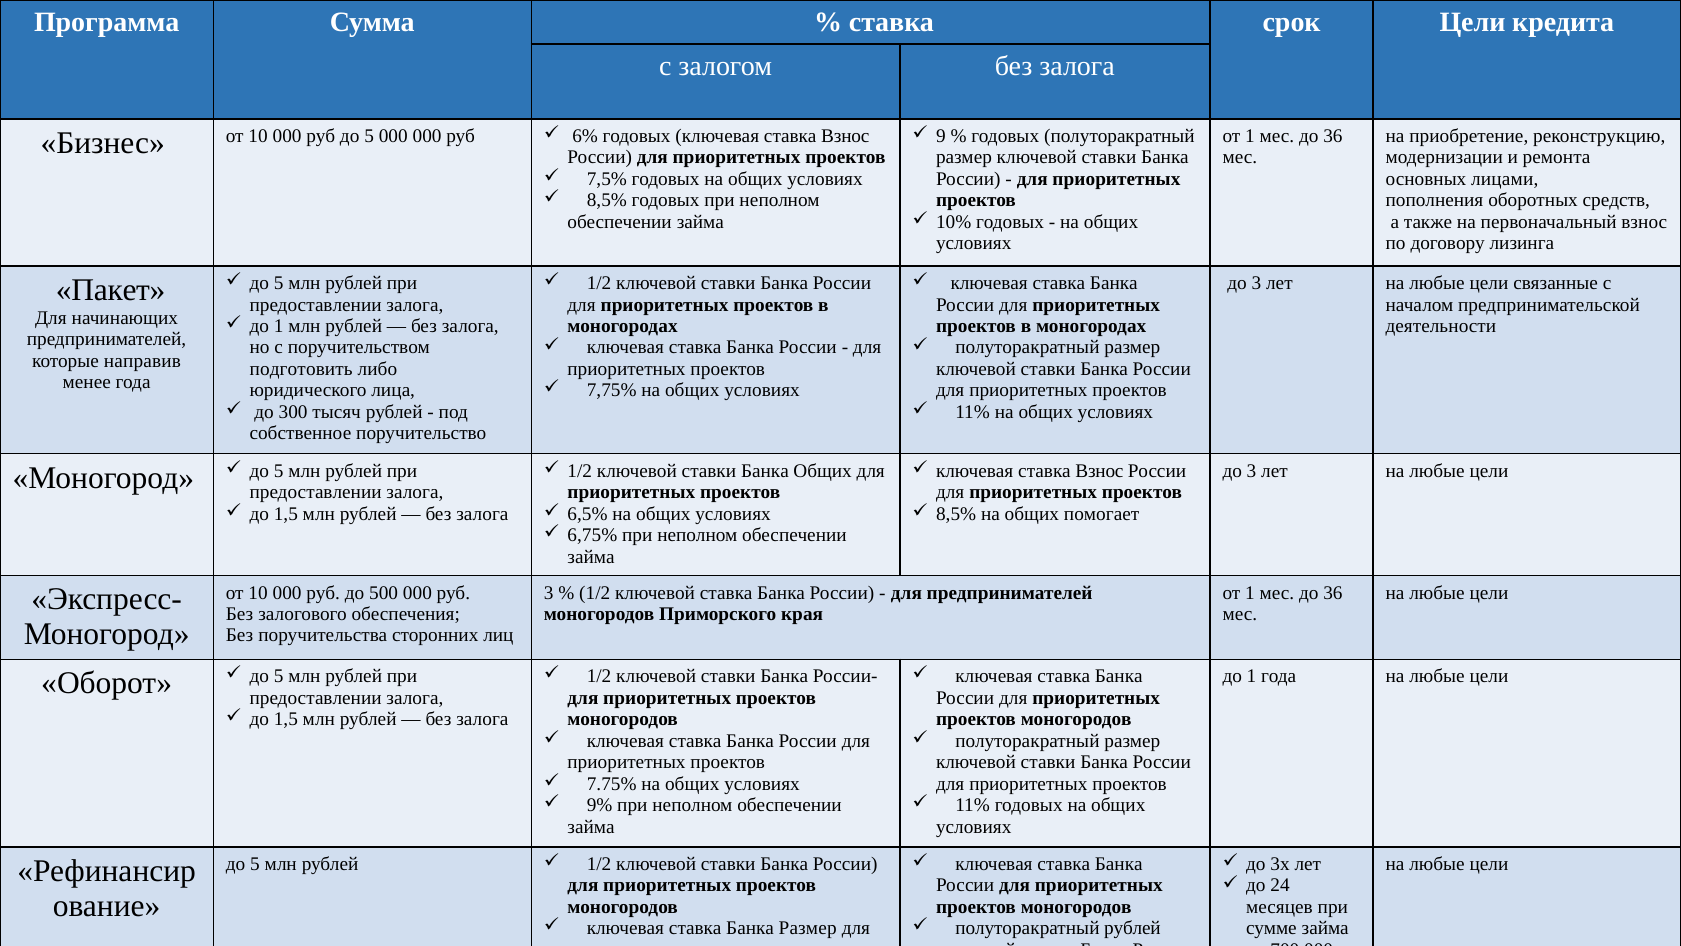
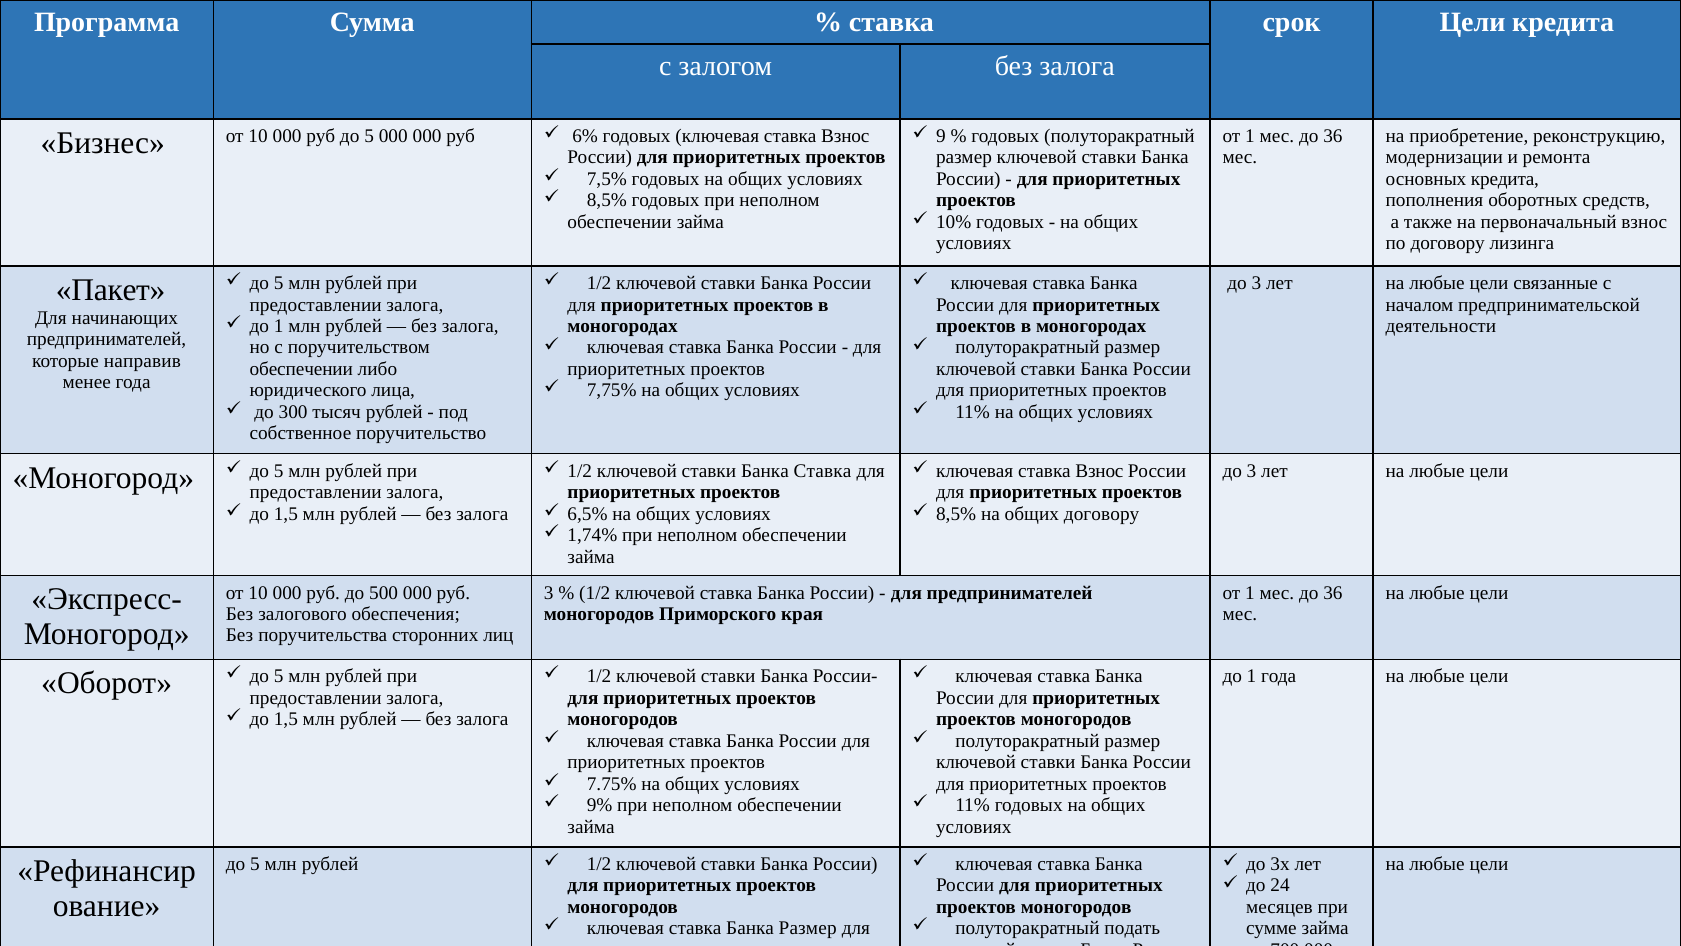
основных лицами: лицами -> кредита
подготовить at (301, 369): подготовить -> обеспечении
Банка Общих: Общих -> Ставка
общих помогает: помогает -> договору
6,75%: 6,75% -> 1,74%
полуторакратный рублей: рублей -> подать
